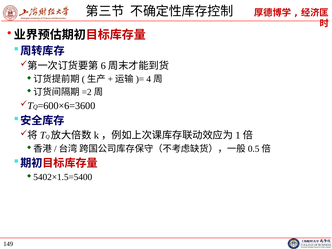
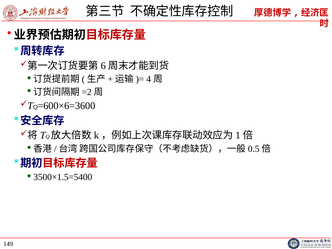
5402×1.5=5400: 5402×1.5=5400 -> 3500×1.5=5400
